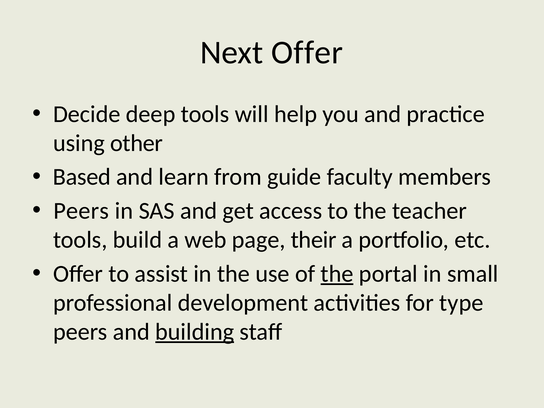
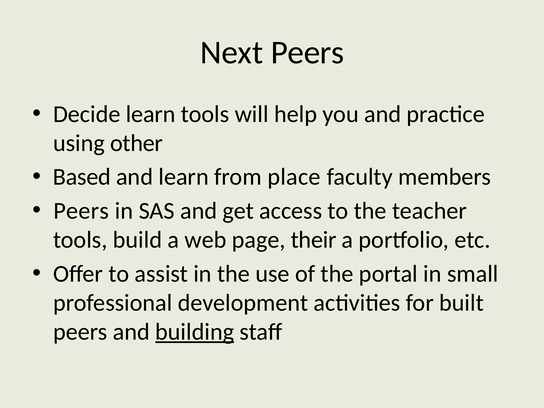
Next Offer: Offer -> Peers
Decide deep: deep -> learn
guide: guide -> place
the at (337, 274) underline: present -> none
type: type -> built
